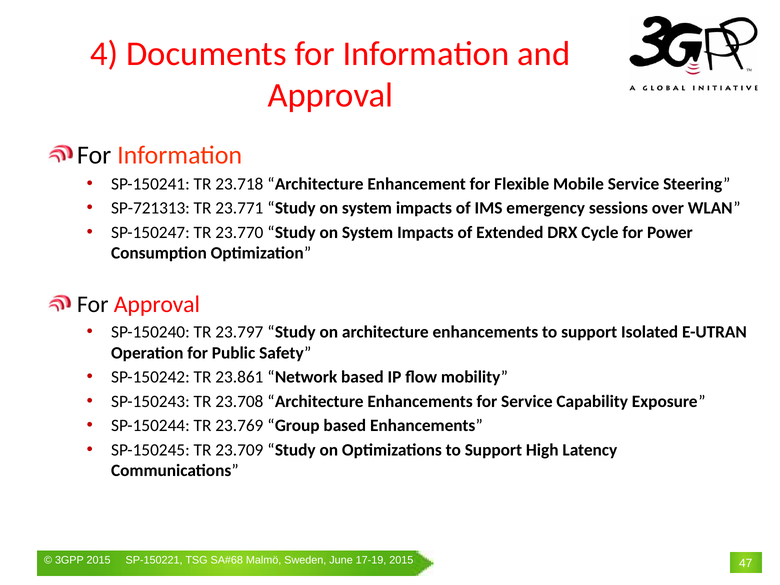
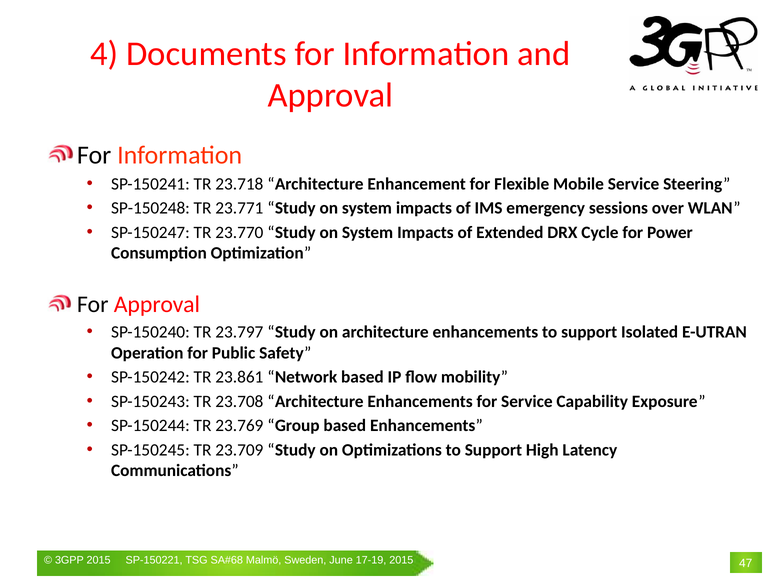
SP-721313: SP-721313 -> SP-150248
